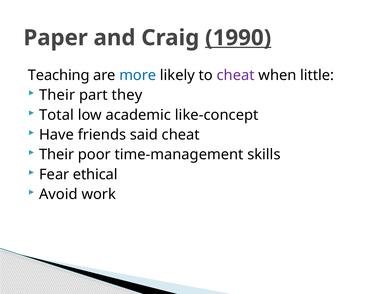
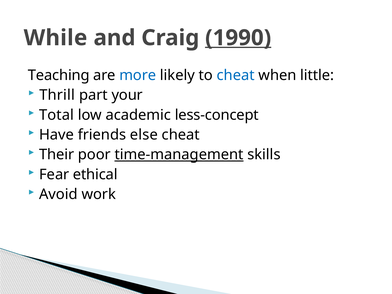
Paper: Paper -> While
cheat at (236, 75) colour: purple -> blue
Their at (57, 95): Their -> Thrill
they: they -> your
like-concept: like-concept -> less-concept
said: said -> else
time-management underline: none -> present
